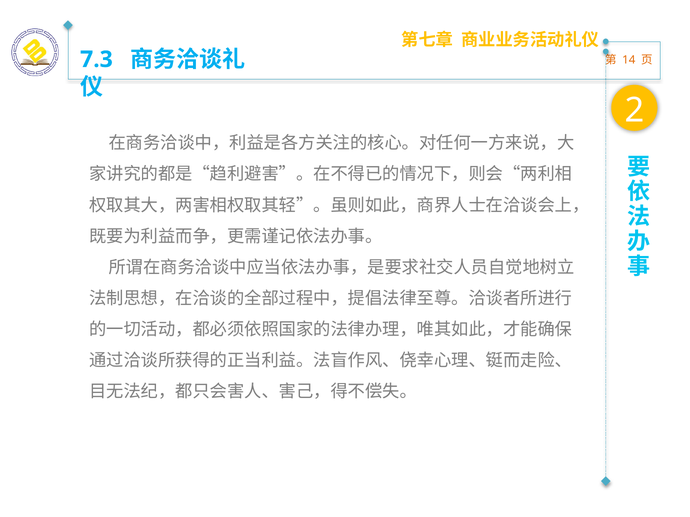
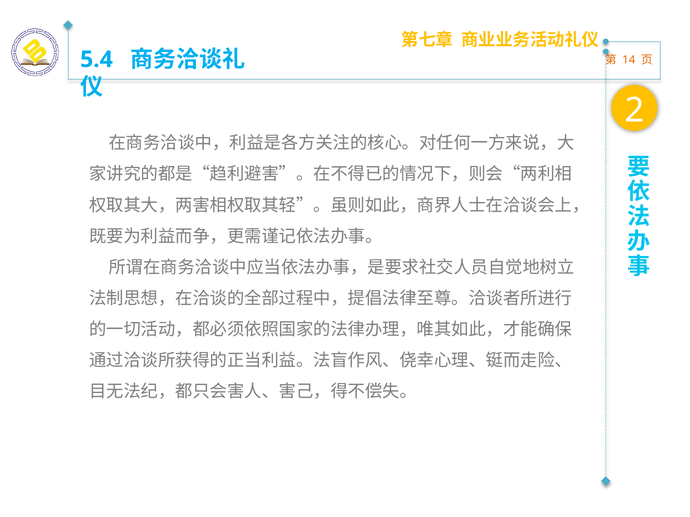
7.3: 7.3 -> 5.4
